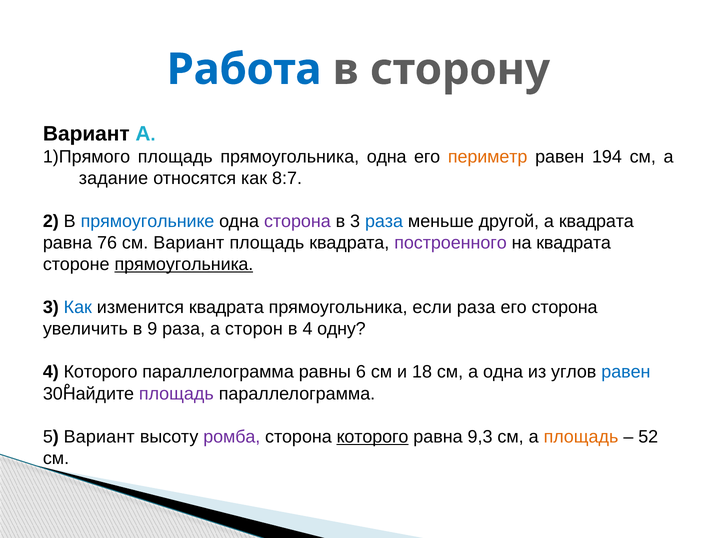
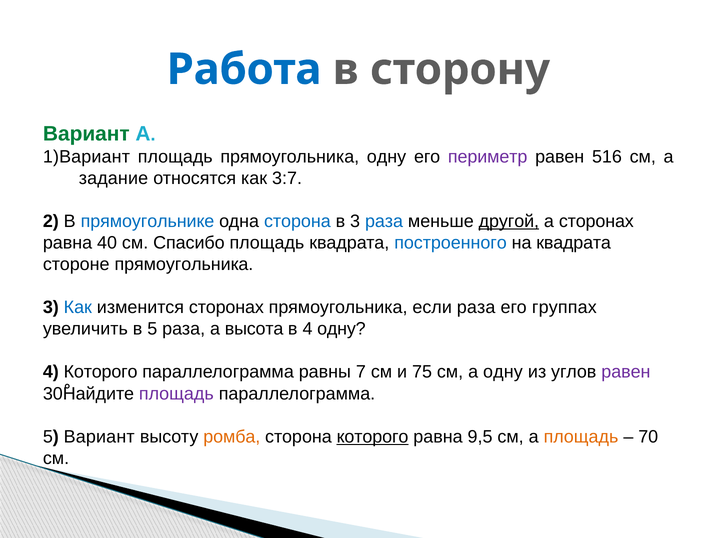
Вариант at (86, 134) colour: black -> green
1)Прямого: 1)Прямого -> 1)Вариант
прямоугольника одна: одна -> одну
периметр colour: orange -> purple
194: 194 -> 516
8:7: 8:7 -> 3:7
сторона at (297, 221) colour: purple -> blue
другой underline: none -> present
а квадрата: квадрата -> сторонах
76: 76 -> 40
см Вариант: Вариант -> Спасибо
построенного colour: purple -> blue
прямоугольника at (184, 264) underline: present -> none
изменится квадрата: квадрата -> сторонах
его сторона: сторона -> группах
в 9: 9 -> 5
сторон: сторон -> высота
6: 6 -> 7
18: 18 -> 75
а одна: одна -> одну
равен at (626, 372) colour: blue -> purple
ромба colour: purple -> orange
9,3: 9,3 -> 9,5
52: 52 -> 70
